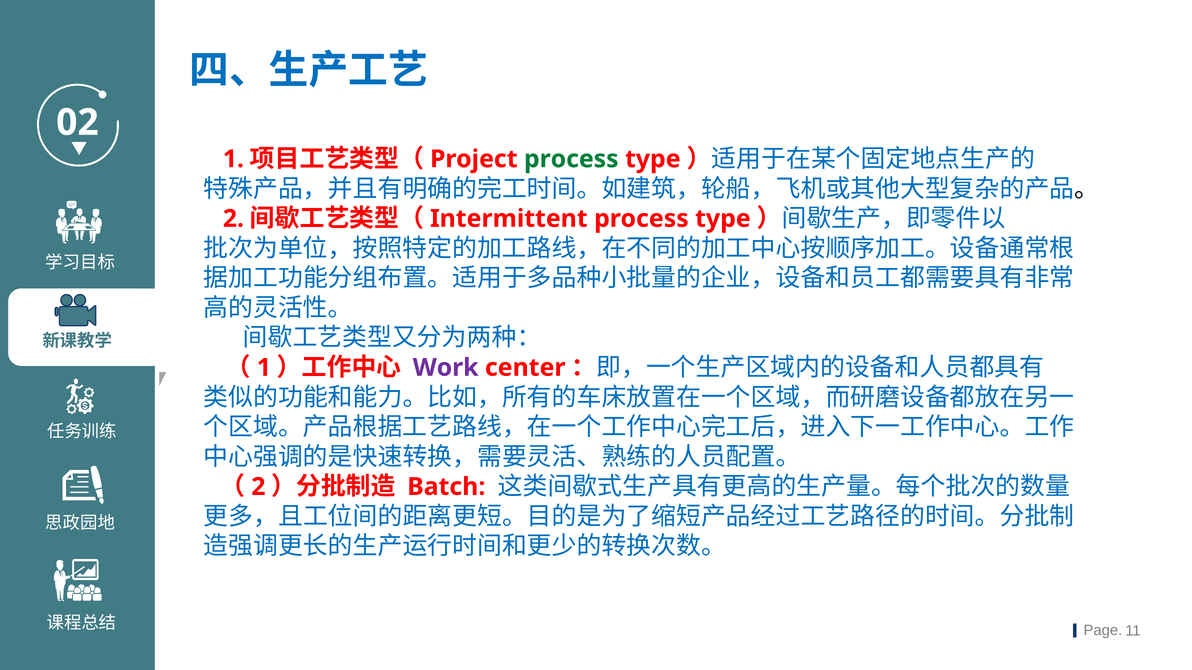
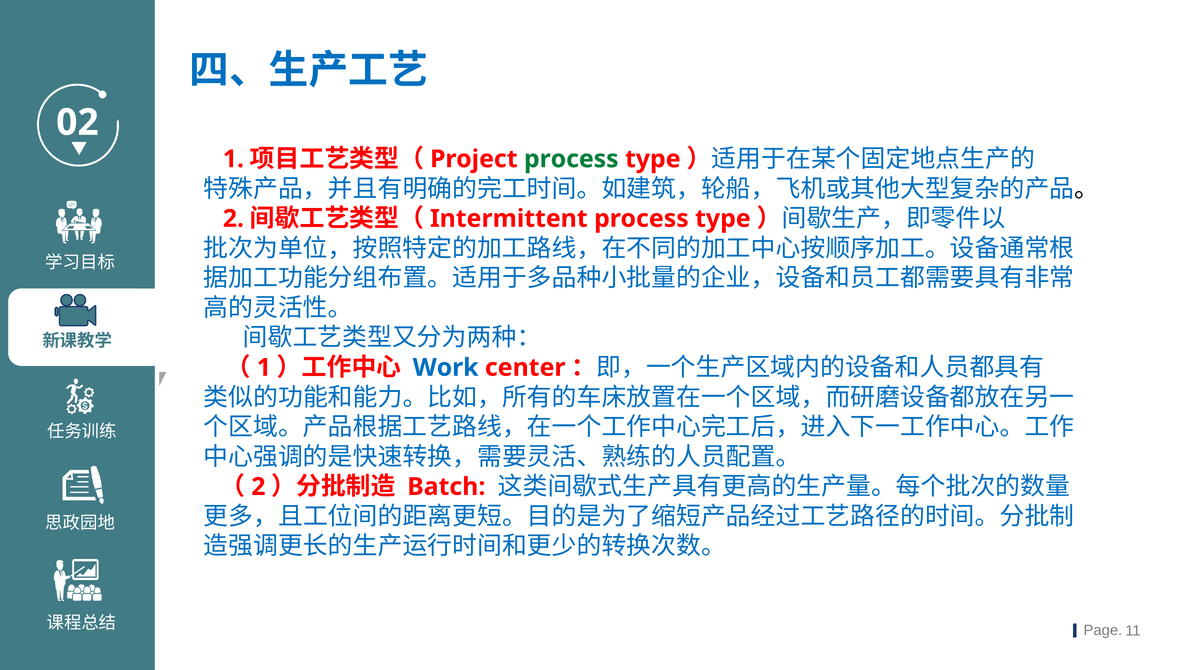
Work colour: purple -> blue
